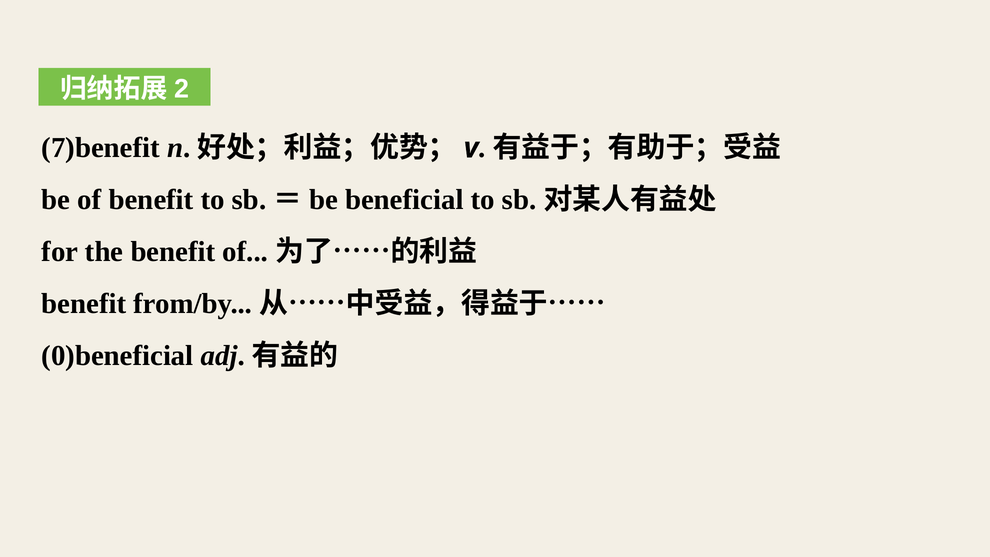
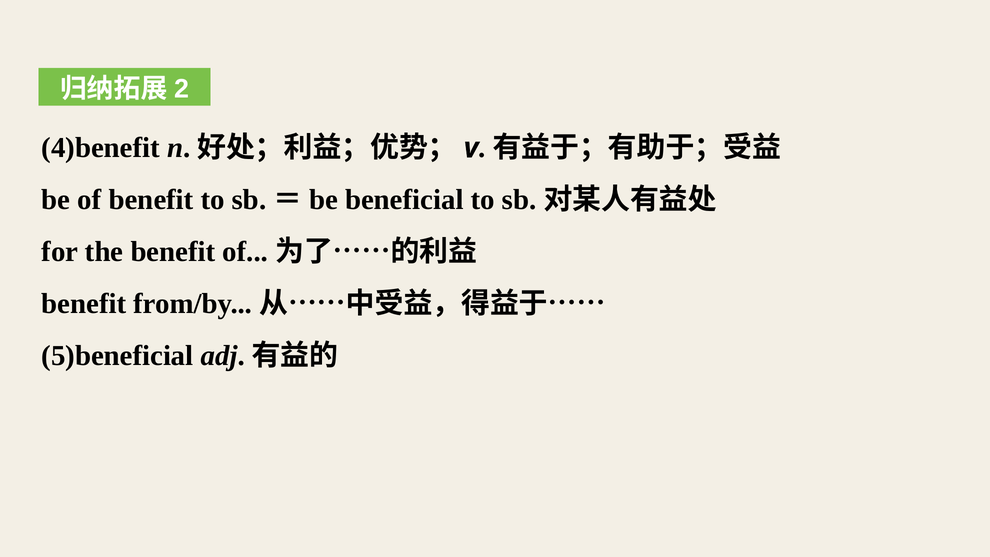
7)benefit: 7)benefit -> 4)benefit
0)beneficial: 0)beneficial -> 5)beneficial
